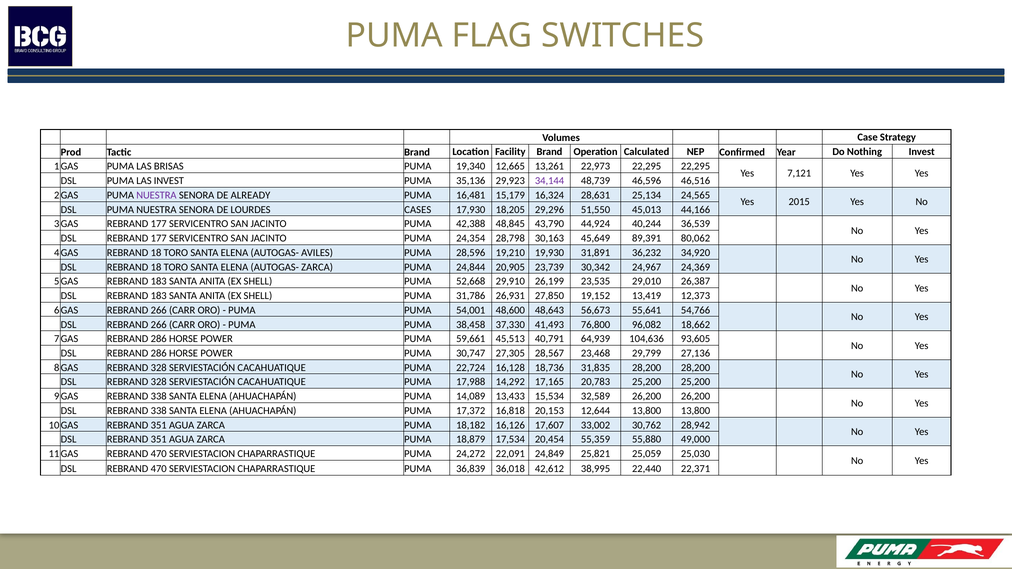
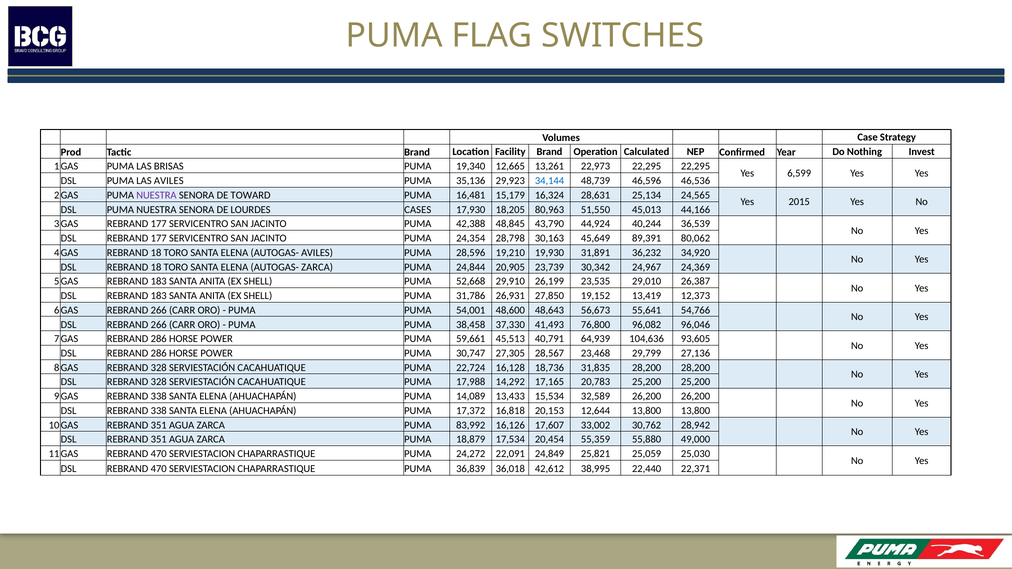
7,121: 7,121 -> 6,599
LAS INVEST: INVEST -> AVILES
34,144 colour: purple -> blue
46,516: 46,516 -> 46,536
ALREADY: ALREADY -> TOWARD
29,296: 29,296 -> 80,963
18,662: 18,662 -> 96,046
18,182: 18,182 -> 83,992
